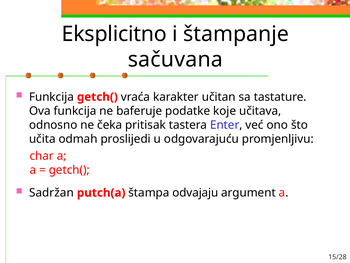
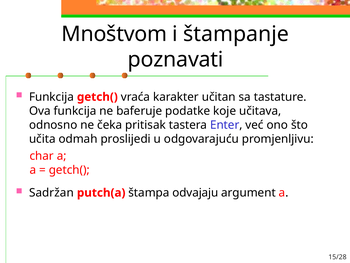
Eksplicitno: Eksplicitno -> Mnoštvom
sačuvana: sačuvana -> poznavati
